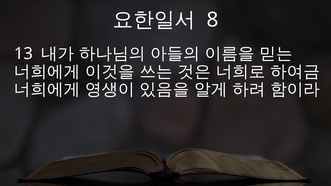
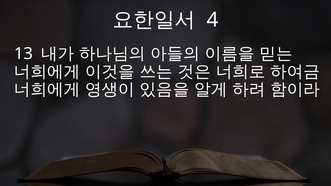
8: 8 -> 4
